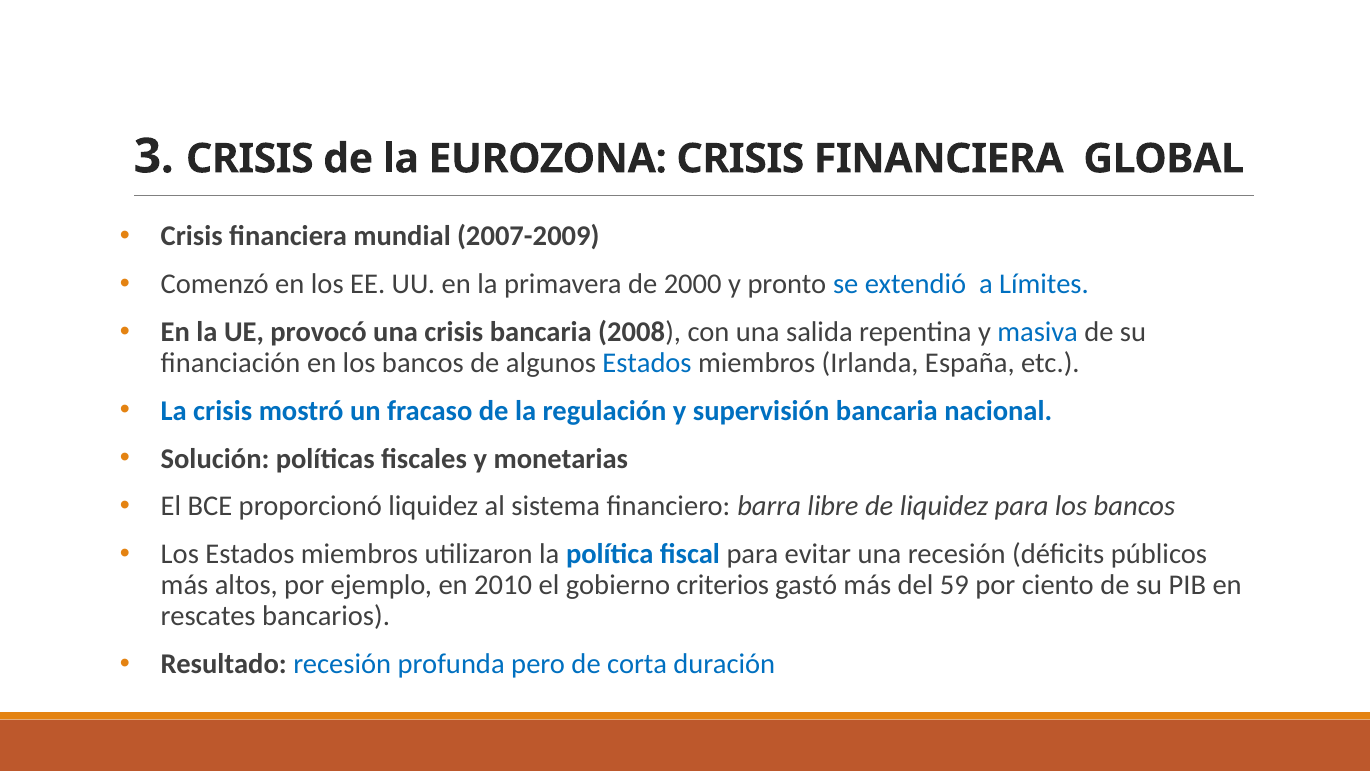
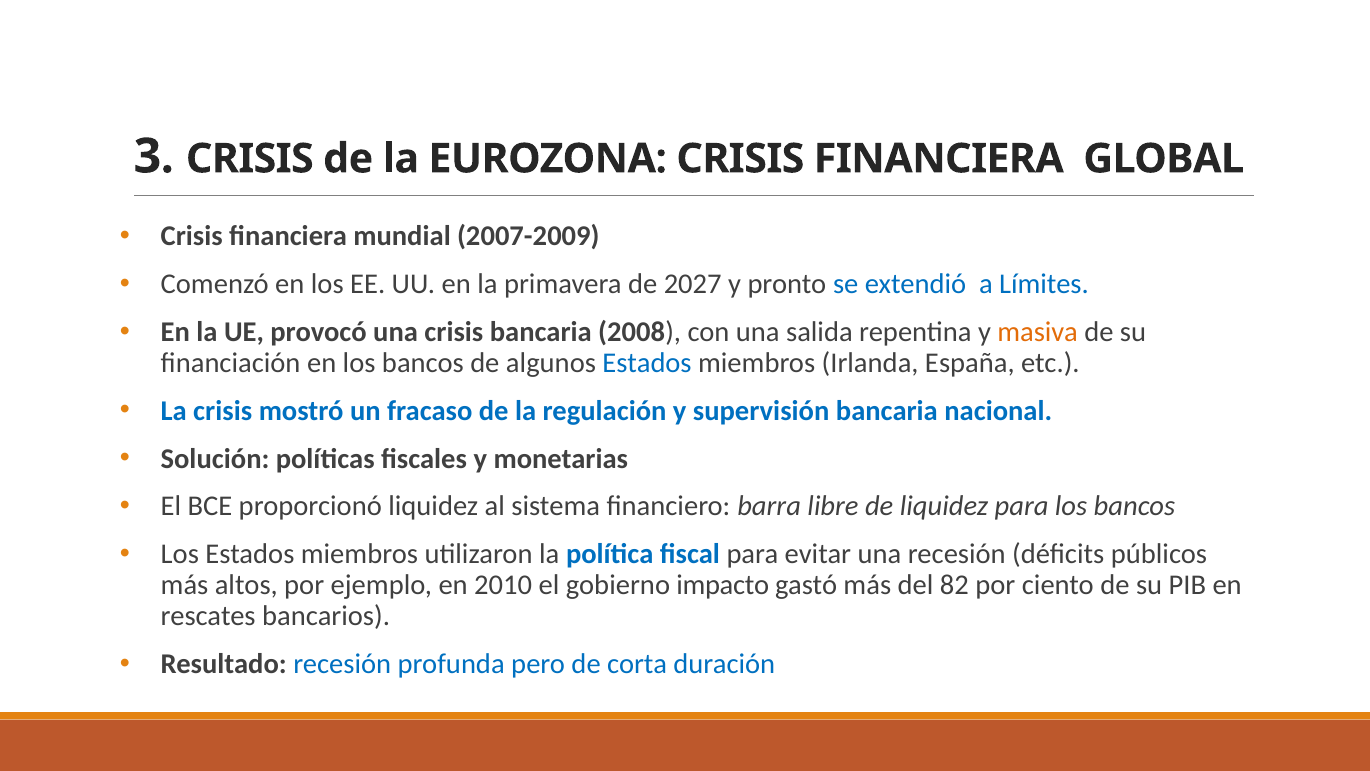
2000: 2000 -> 2027
masiva colour: blue -> orange
criterios: criterios -> impacto
59: 59 -> 82
